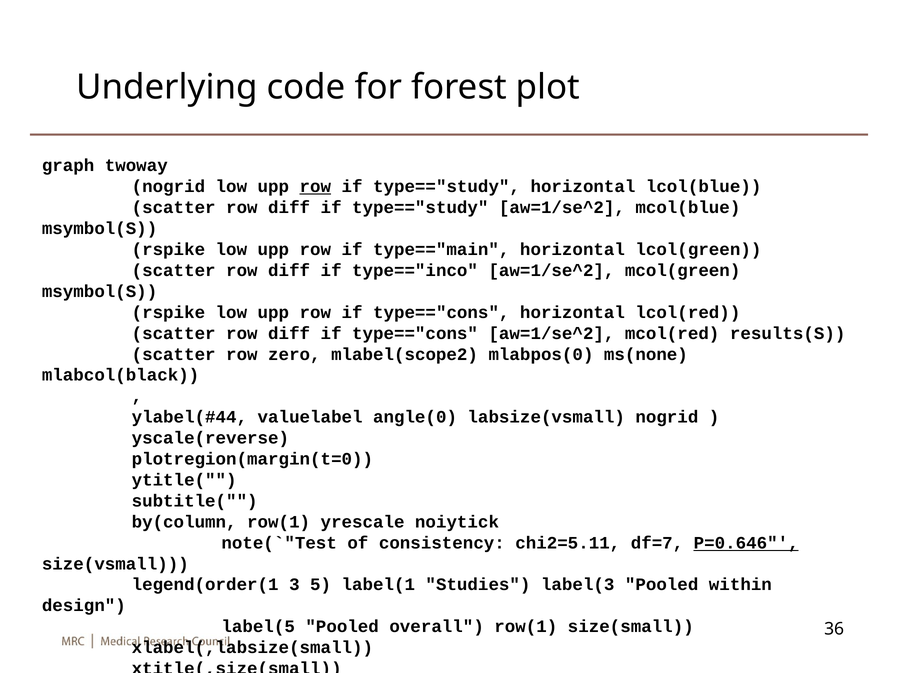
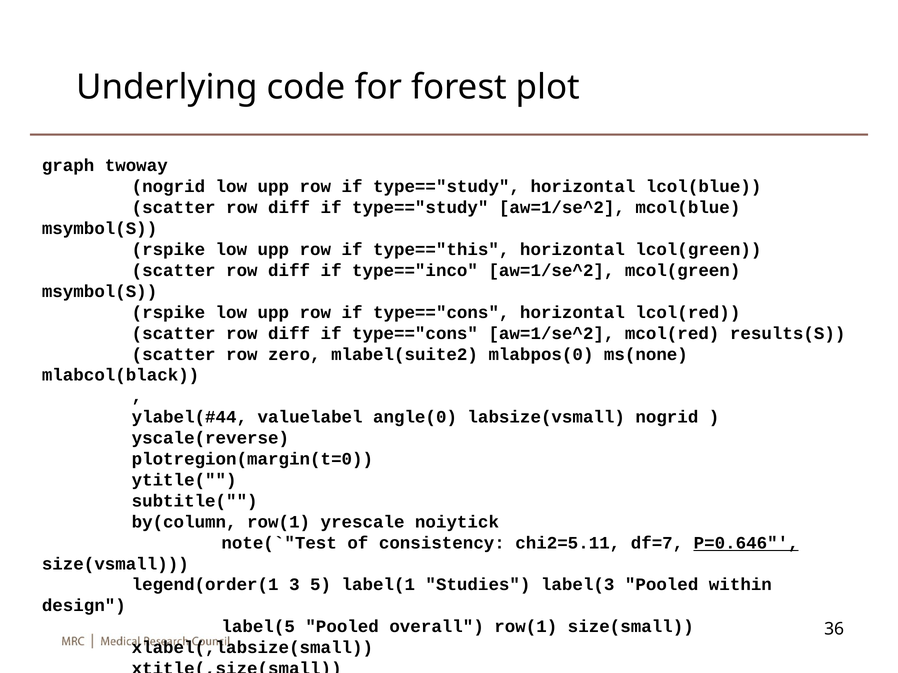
row at (315, 187) underline: present -> none
type=="main: type=="main -> type=="this
mlabel(scope2: mlabel(scope2 -> mlabel(suite2
